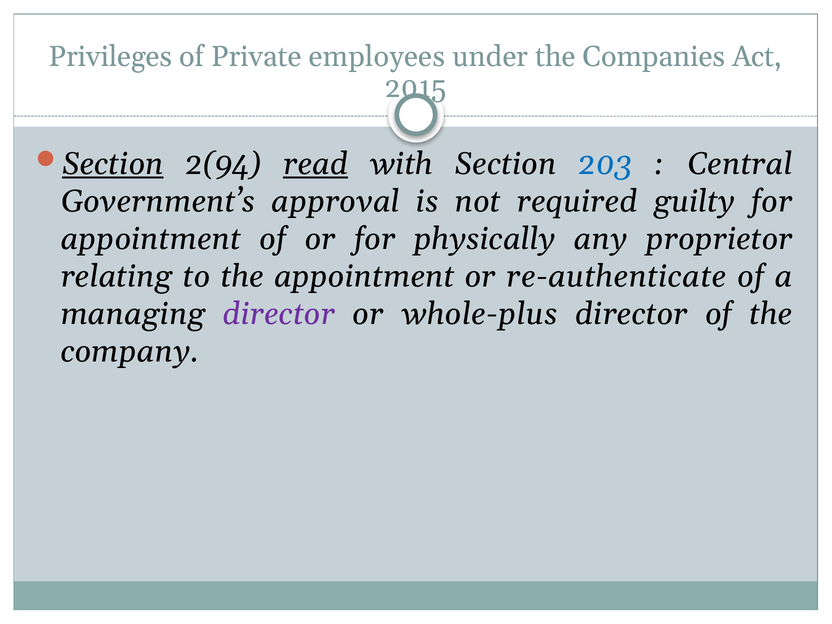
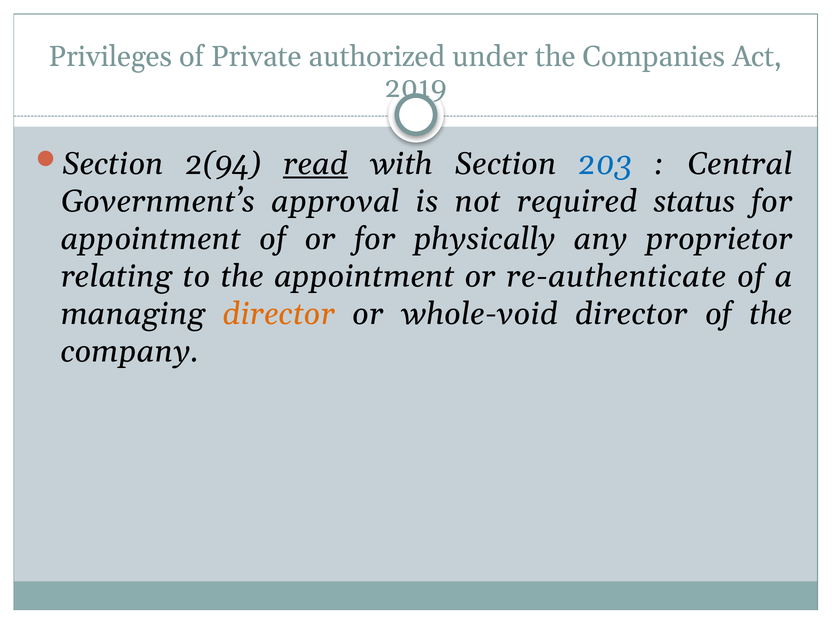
employees: employees -> authorized
2015: 2015 -> 2019
Section at (113, 164) underline: present -> none
guilty: guilty -> status
director at (279, 314) colour: purple -> orange
whole-plus: whole-plus -> whole-void
